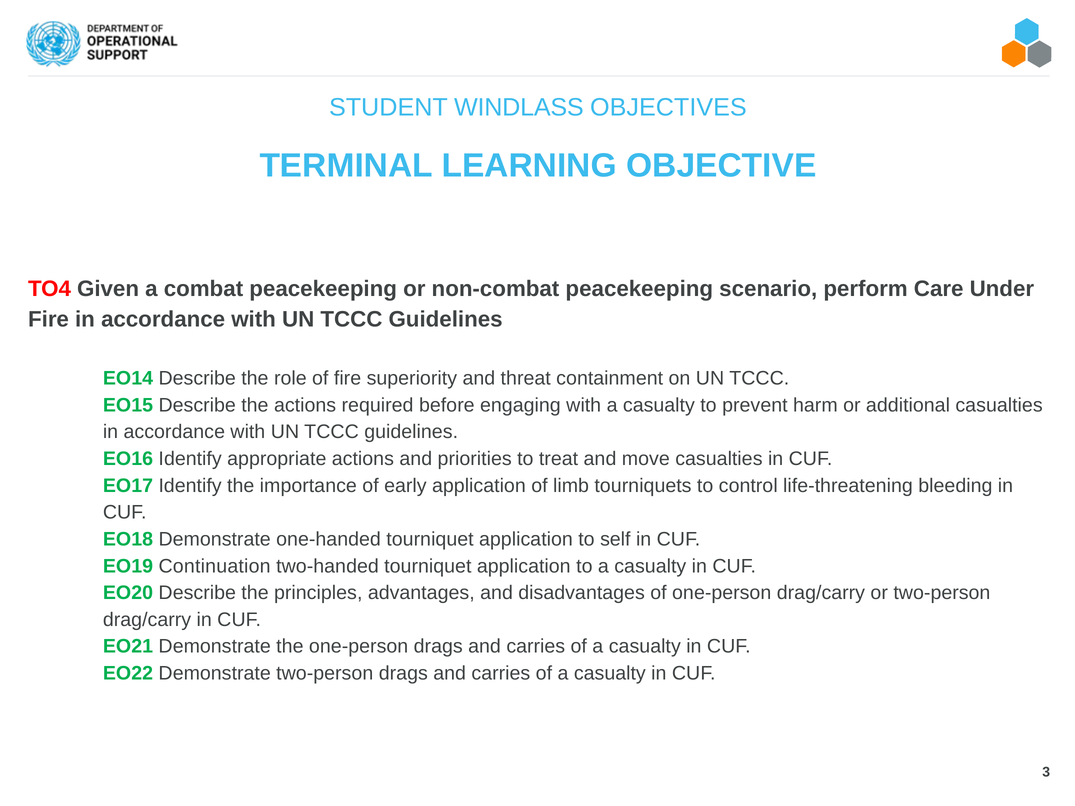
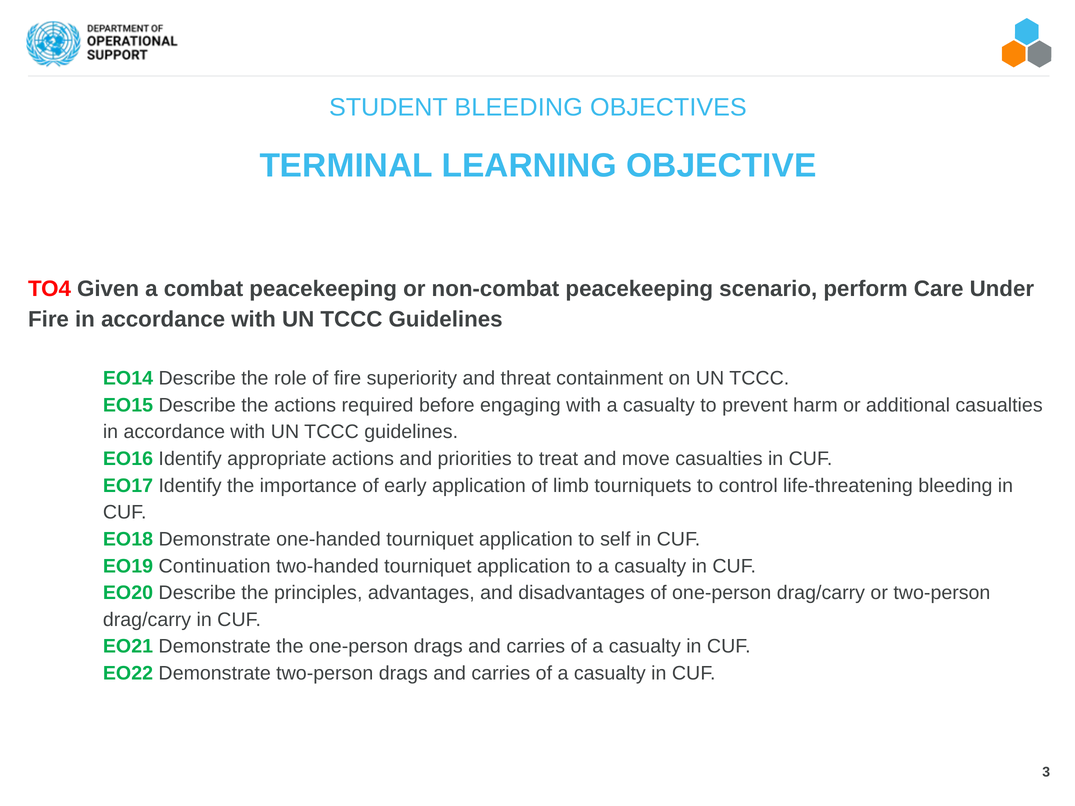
STUDENT WINDLASS: WINDLASS -> BLEEDING
